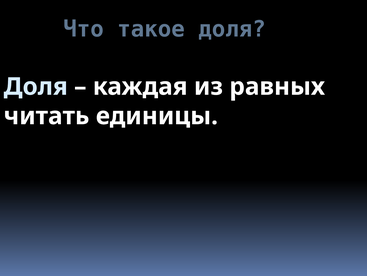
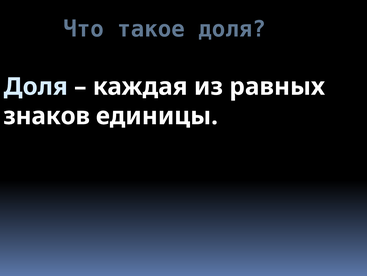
читать: читать -> знаков
